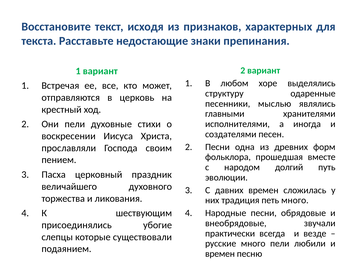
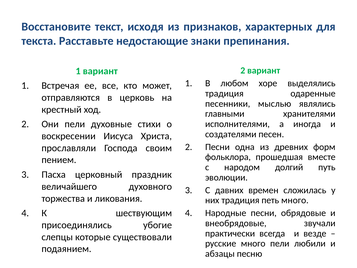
структуру at (224, 93): структуру -> традиция
времен at (220, 254): времен -> абзацы
